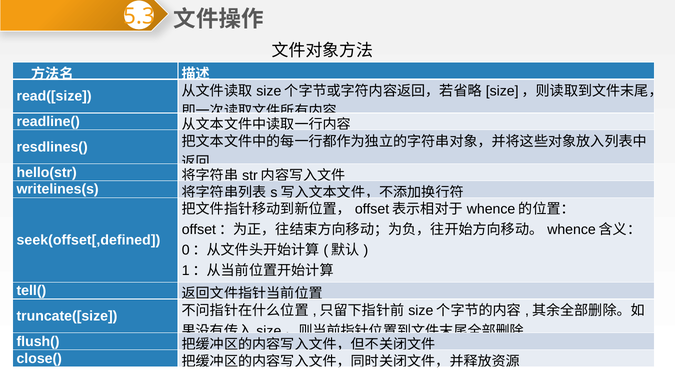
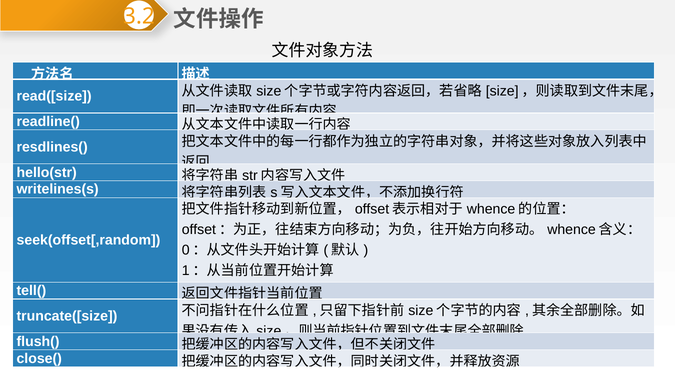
5.3: 5.3 -> 3.2
seek(offset[,defined: seek(offset[,defined -> seek(offset[,random
